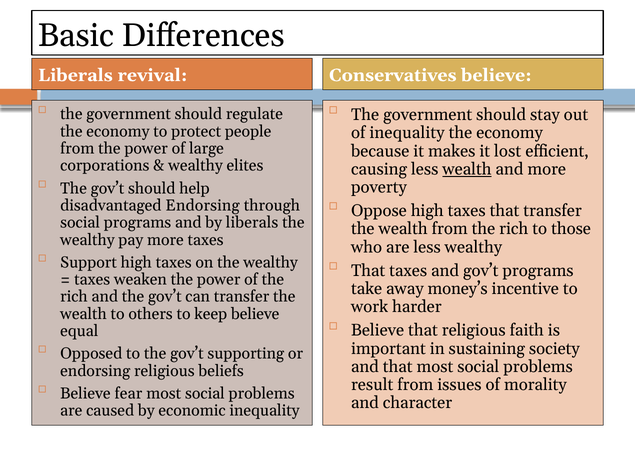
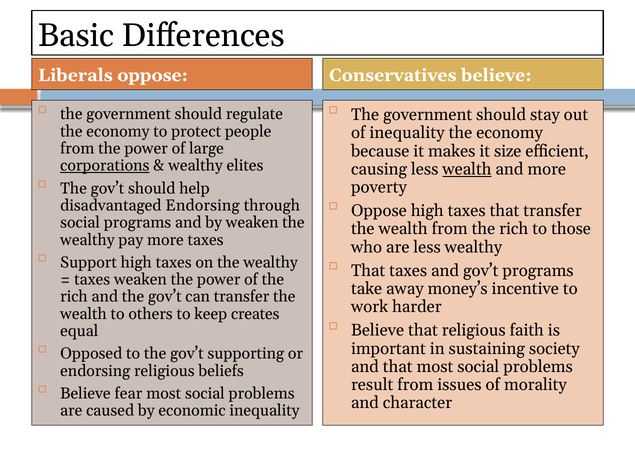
Liberals revival: revival -> oppose
lost: lost -> size
corporations underline: none -> present
by liberals: liberals -> weaken
keep believe: believe -> creates
